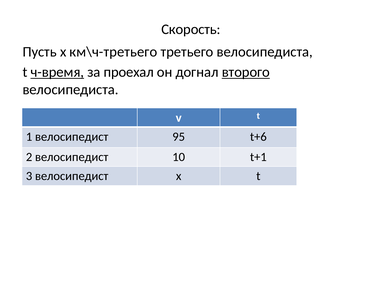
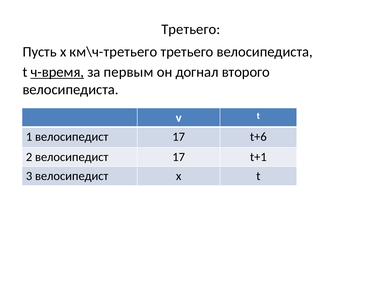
Скорость at (191, 29): Скорость -> Третьего
проехал: проехал -> первым
второго underline: present -> none
1 велосипедист 95: 95 -> 17
2 велосипедист 10: 10 -> 17
